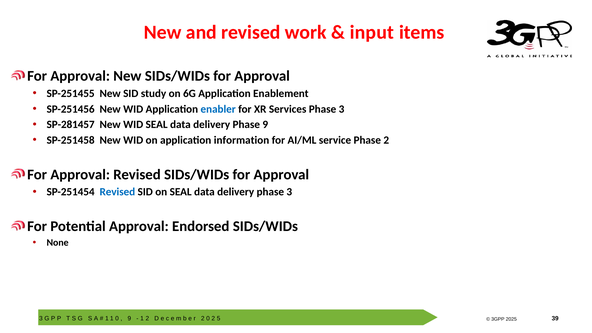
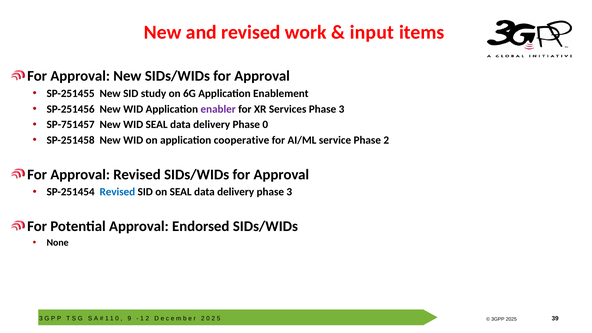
enabler colour: blue -> purple
SP-281457: SP-281457 -> SP-751457
Phase 9: 9 -> 0
information: information -> cooperative
